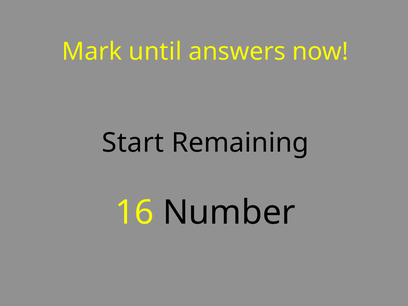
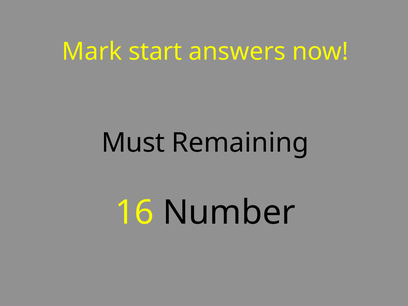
until: until -> start
Start: Start -> Must
